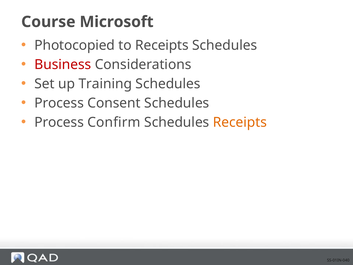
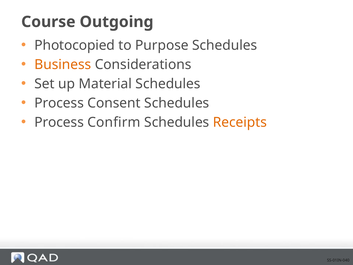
Microsoft: Microsoft -> Outgoing
to Receipts: Receipts -> Purpose
Business colour: red -> orange
Training: Training -> Material
